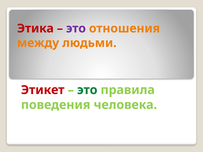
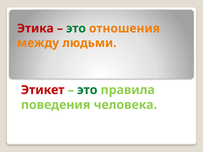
это at (76, 28) colour: purple -> green
